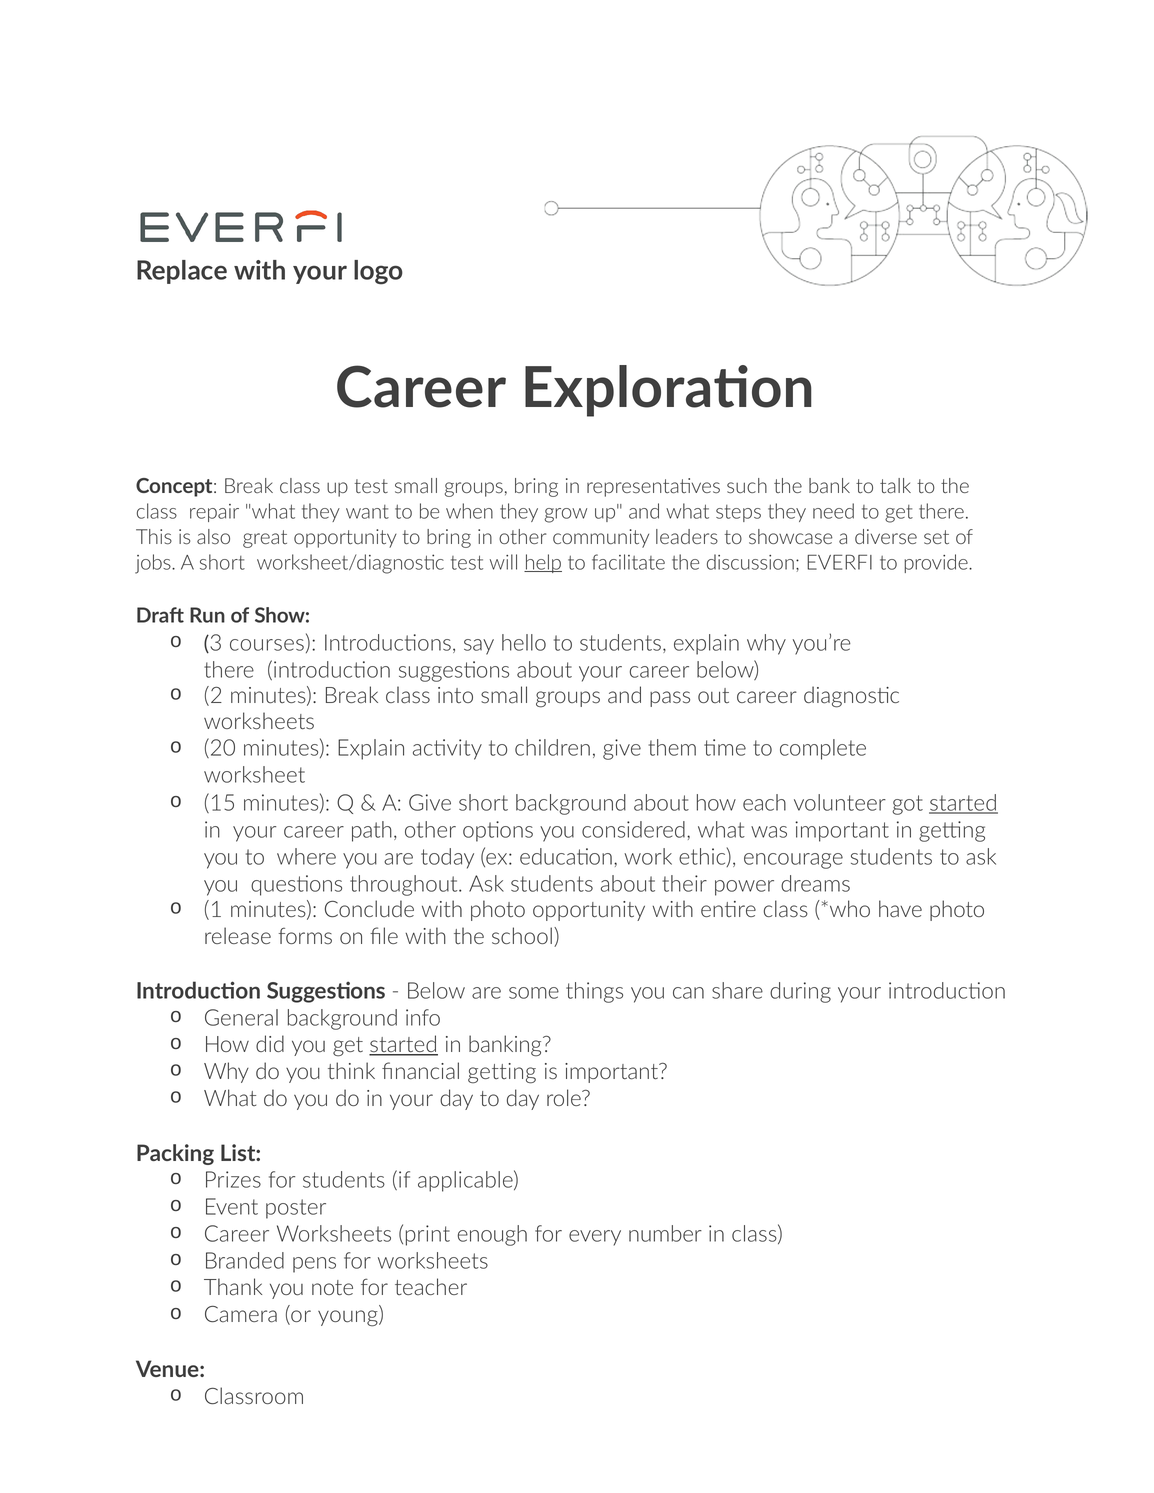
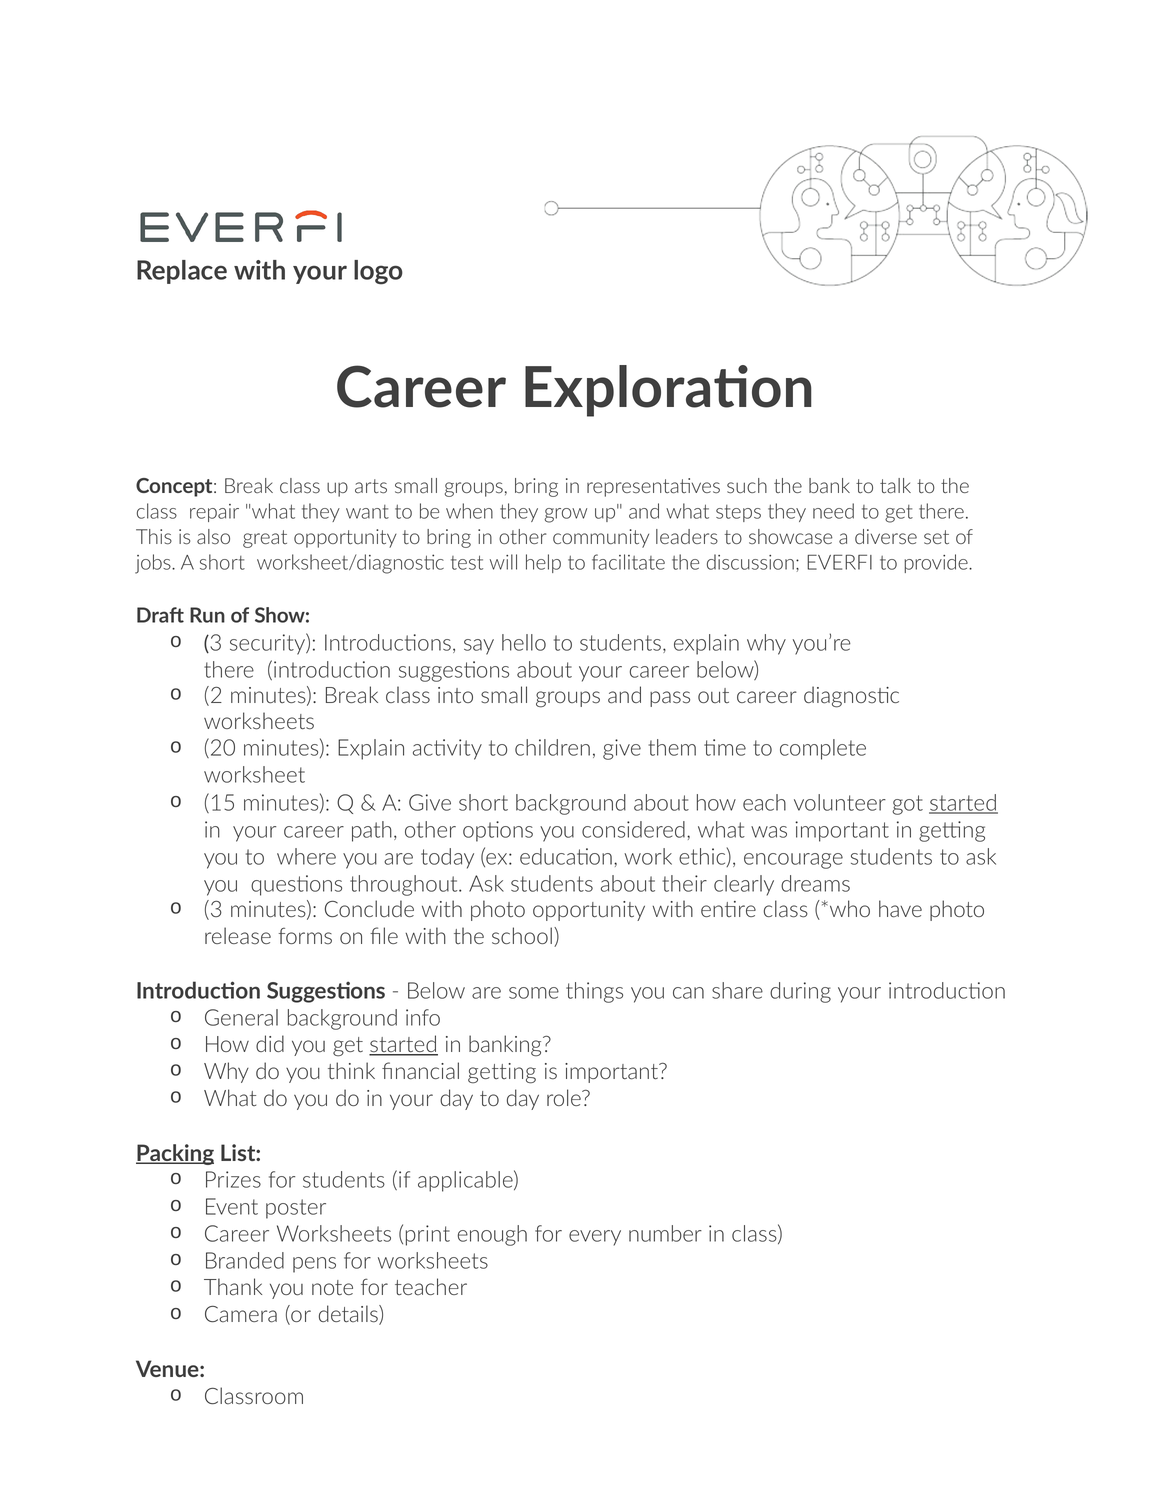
up test: test -> arts
help underline: present -> none
courses: courses -> security
power: power -> clearly
1 at (213, 910): 1 -> 3
Packing underline: none -> present
young: young -> details
